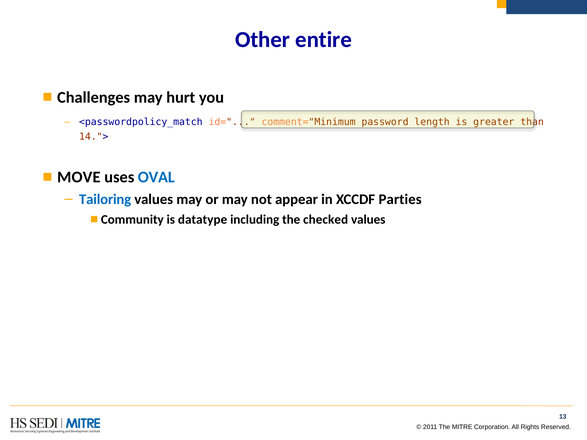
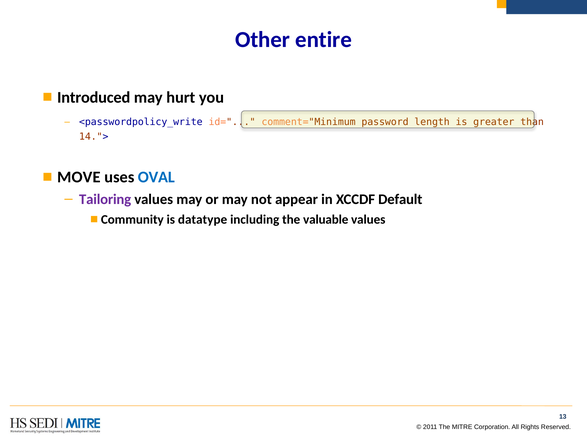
Challenges: Challenges -> Introduced
<passwordpolicy_match: <passwordpolicy_match -> <passwordpolicy_write
Tailoring colour: blue -> purple
Parties: Parties -> Default
checked: checked -> valuable
